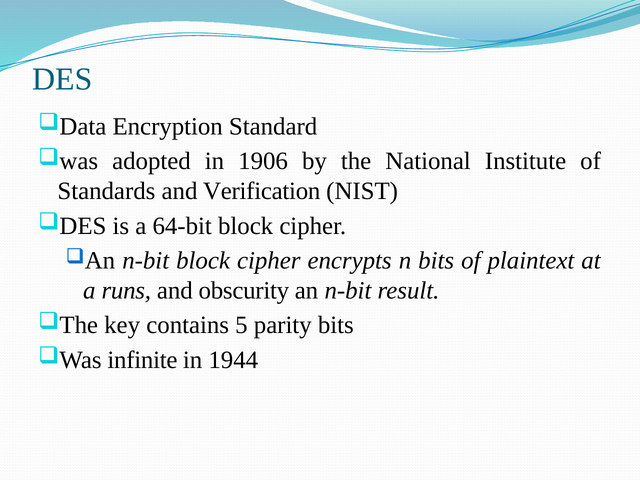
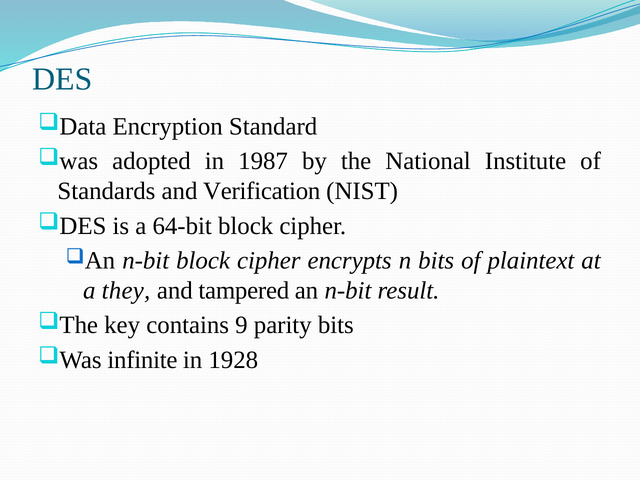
1906: 1906 -> 1987
runs: runs -> they
obscurity: obscurity -> tampered
5: 5 -> 9
1944: 1944 -> 1928
